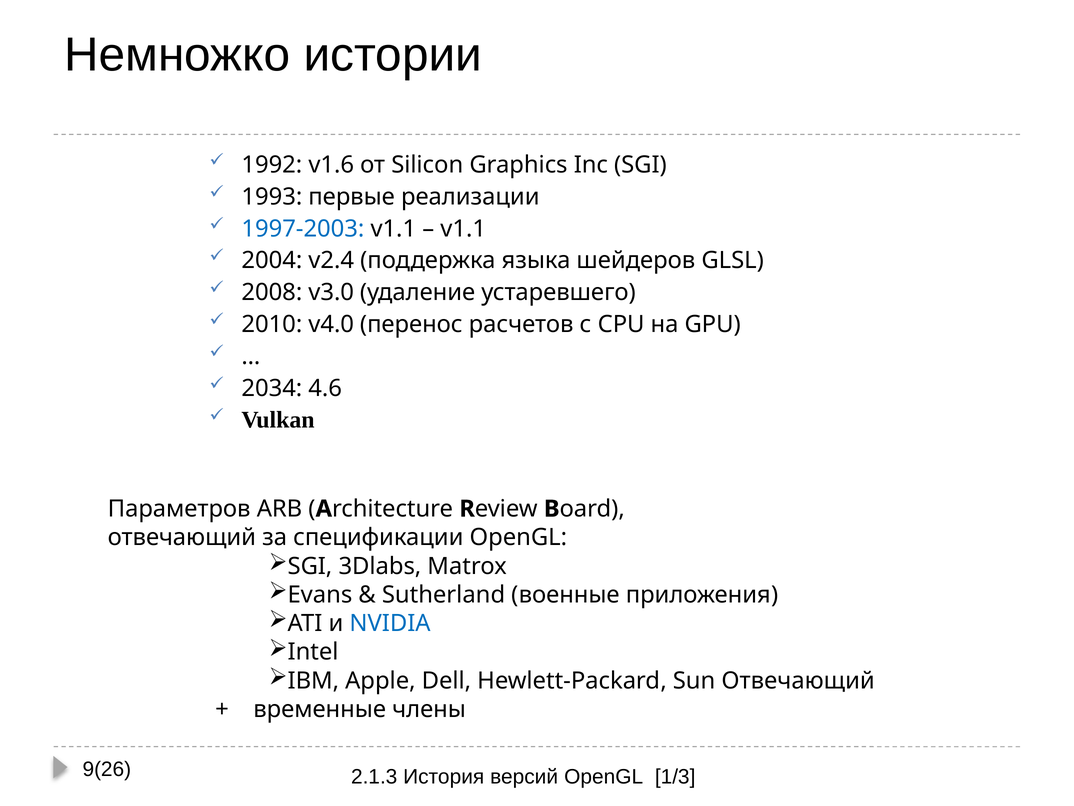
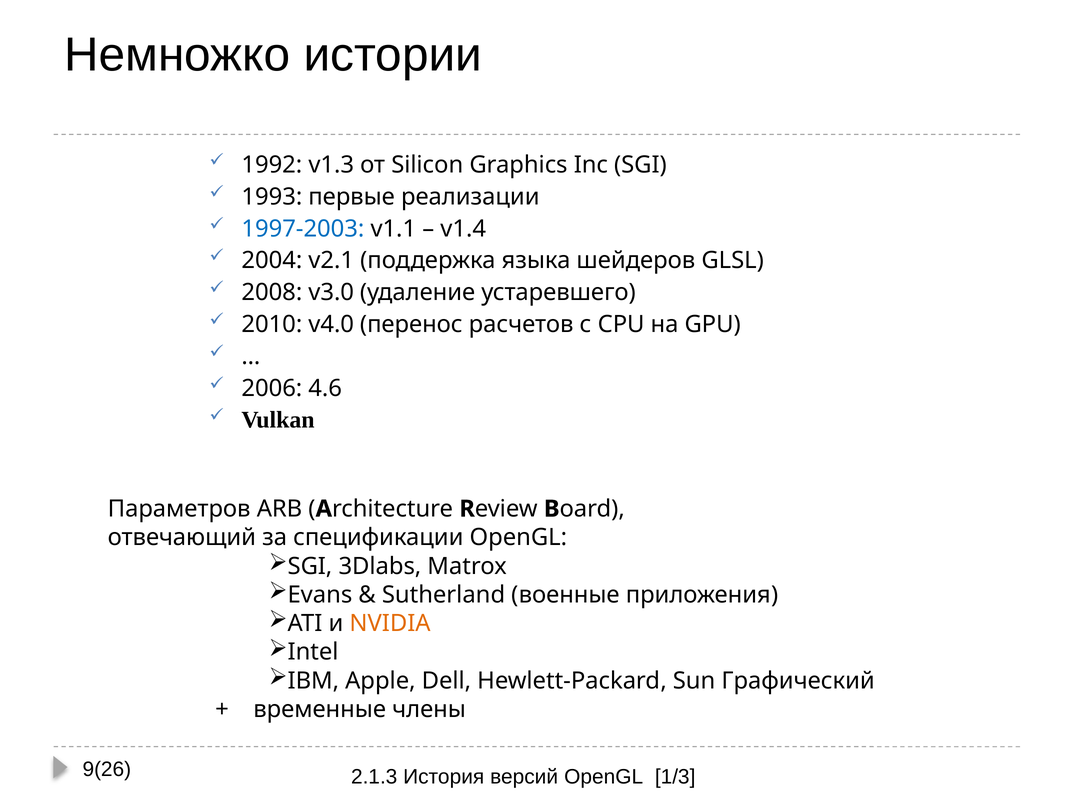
v1.6: v1.6 -> v1.3
v1.1 at (463, 228): v1.1 -> v1.4
v2.4: v2.4 -> v2.1
2034: 2034 -> 2006
NVIDIA colour: blue -> orange
Sun Отвечающий: Отвечающий -> Графический
